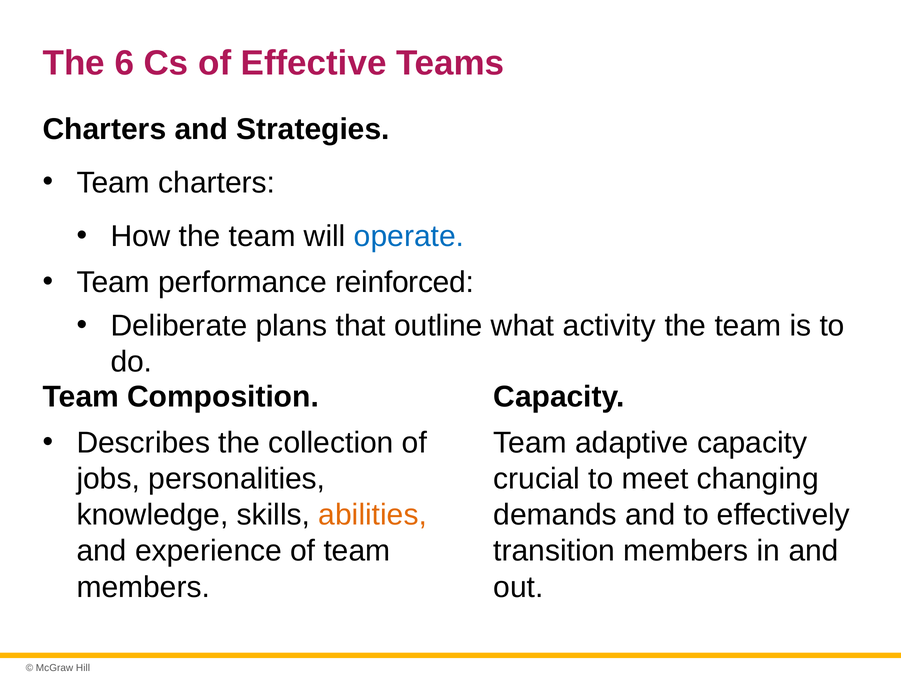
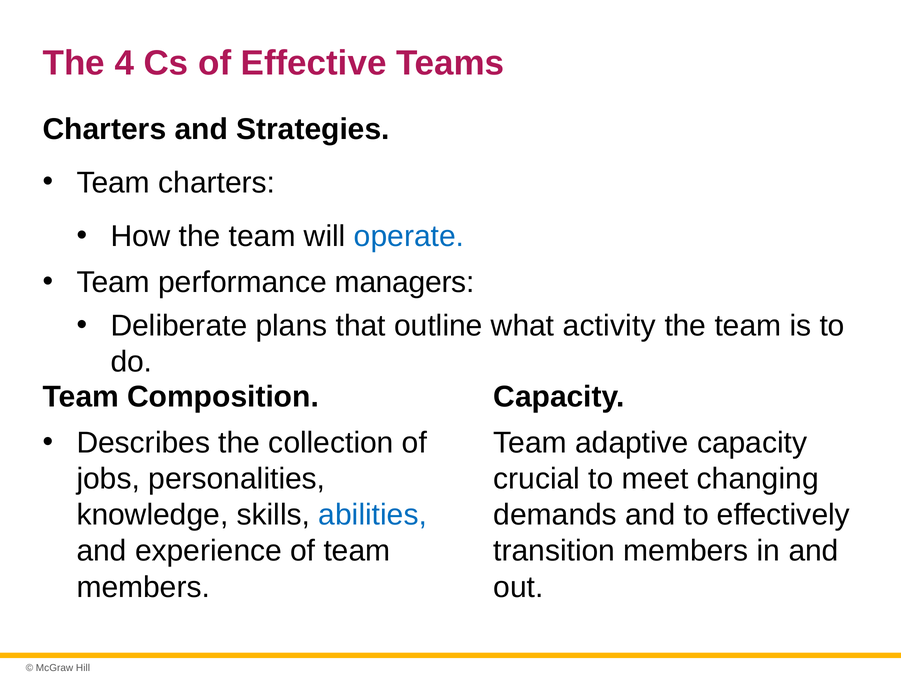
6: 6 -> 4
reinforced: reinforced -> managers
abilities colour: orange -> blue
